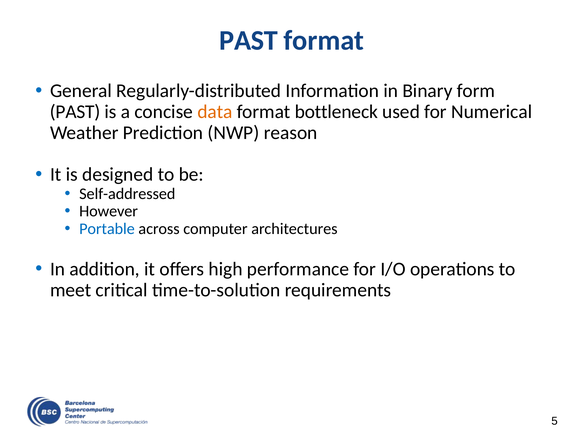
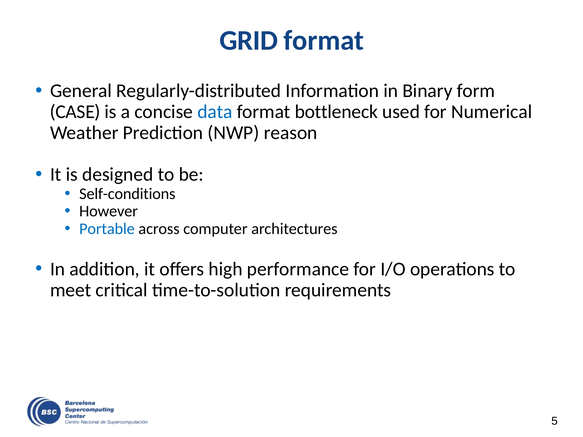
PAST at (249, 40): PAST -> GRID
PAST at (75, 112): PAST -> CASE
data colour: orange -> blue
Self-addressed: Self-addressed -> Self-conditions
